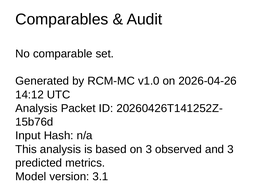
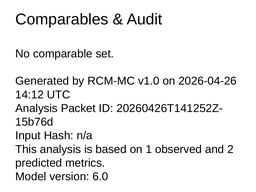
on 3: 3 -> 1
and 3: 3 -> 2
3.1: 3.1 -> 6.0
